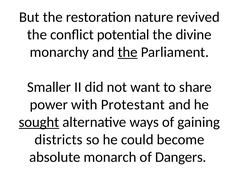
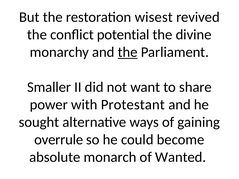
nature: nature -> wisest
sought underline: present -> none
districts: districts -> overrule
Dangers: Dangers -> Wanted
